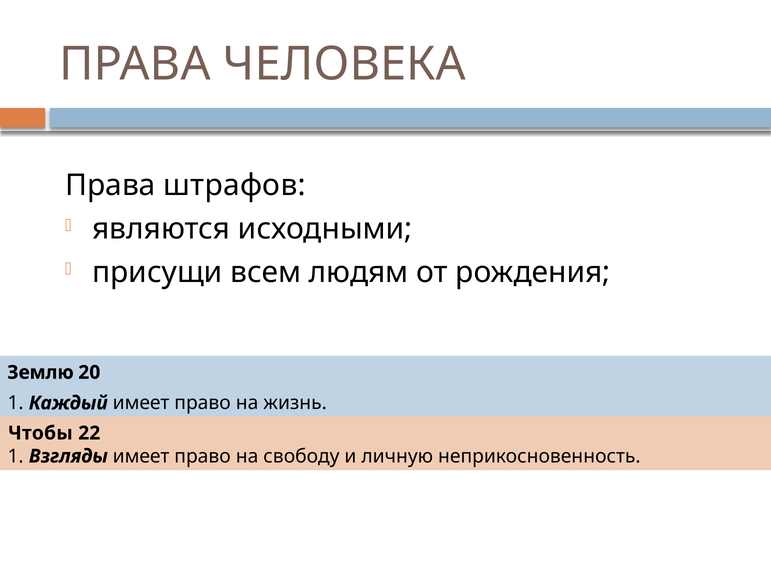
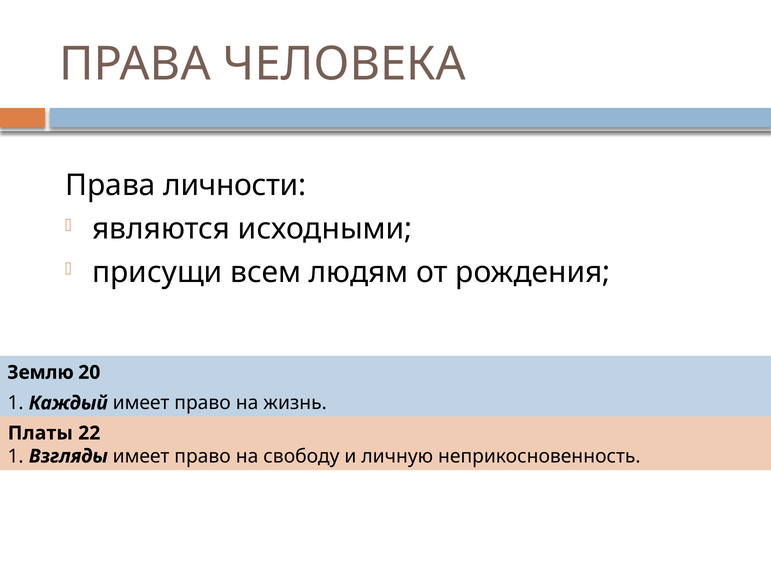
штрафов: штрафов -> личности
Чтобы: Чтобы -> Платы
